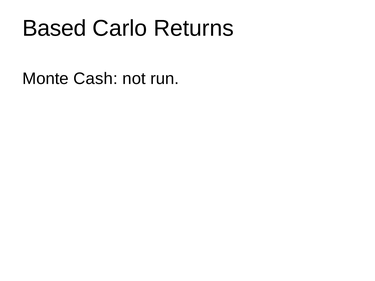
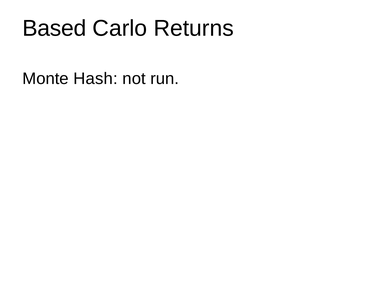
Cash: Cash -> Hash
